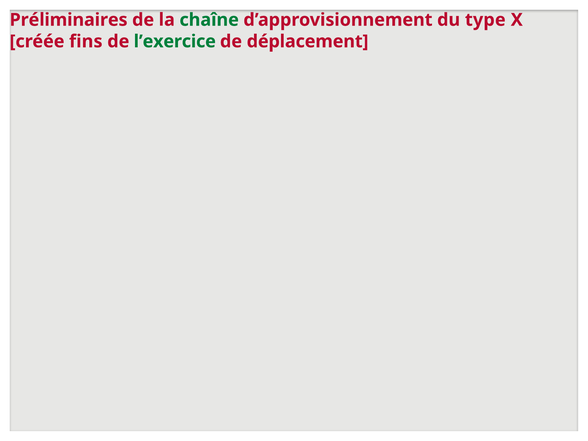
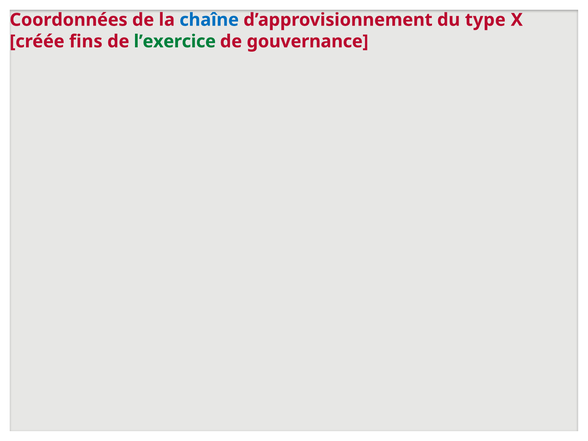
Préliminaires: Préliminaires -> Coordonnées
chaîne colour: green -> blue
déplacement: déplacement -> gouvernance
